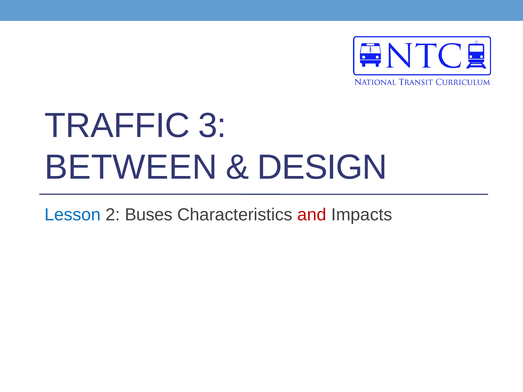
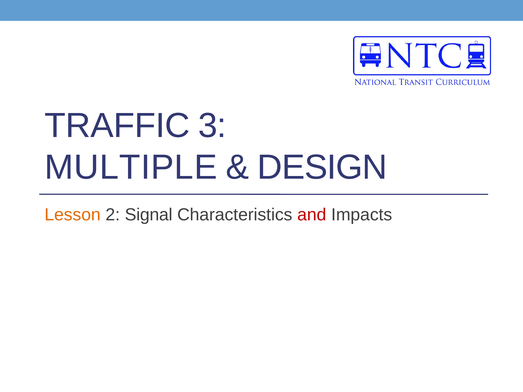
BETWEEN: BETWEEN -> MULTIPLE
Lesson colour: blue -> orange
Buses: Buses -> Signal
